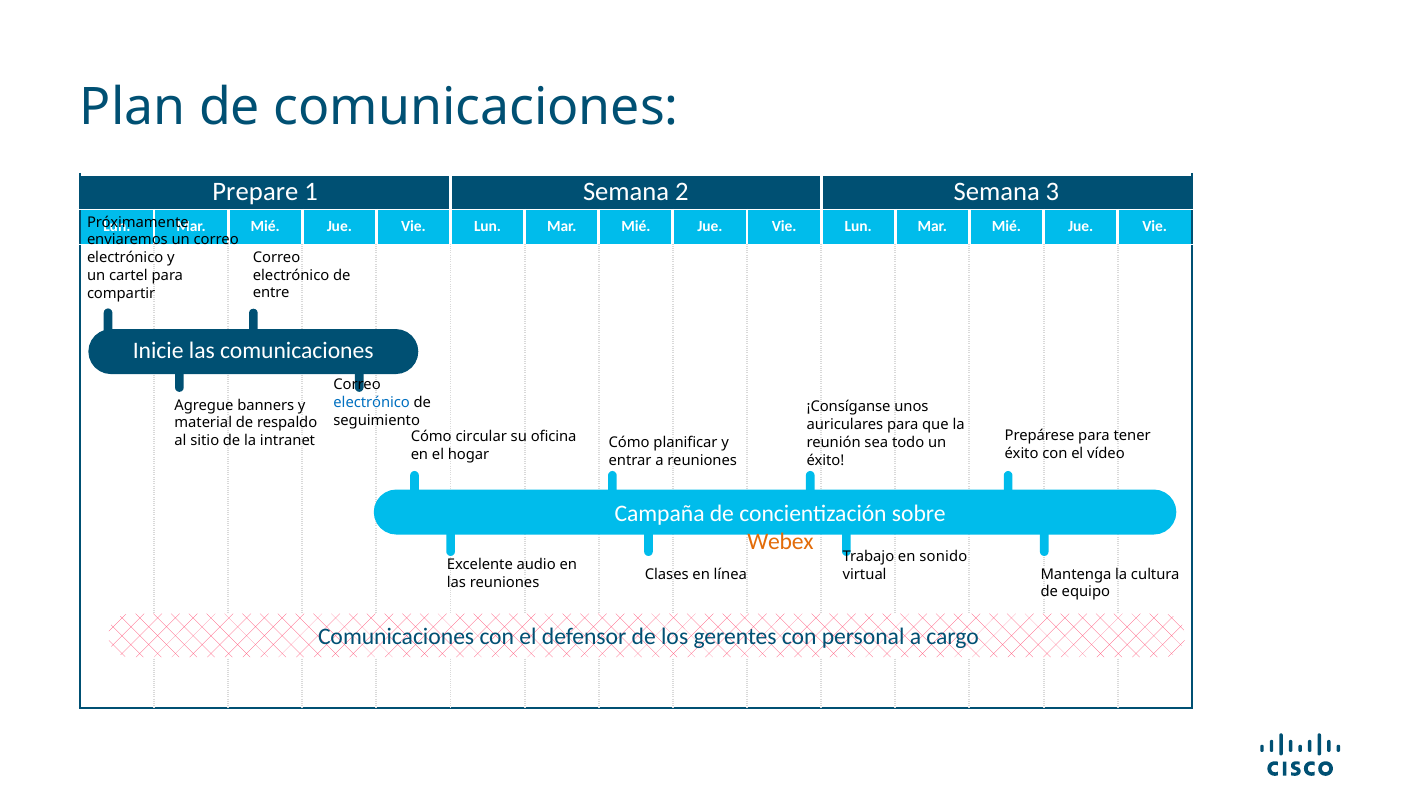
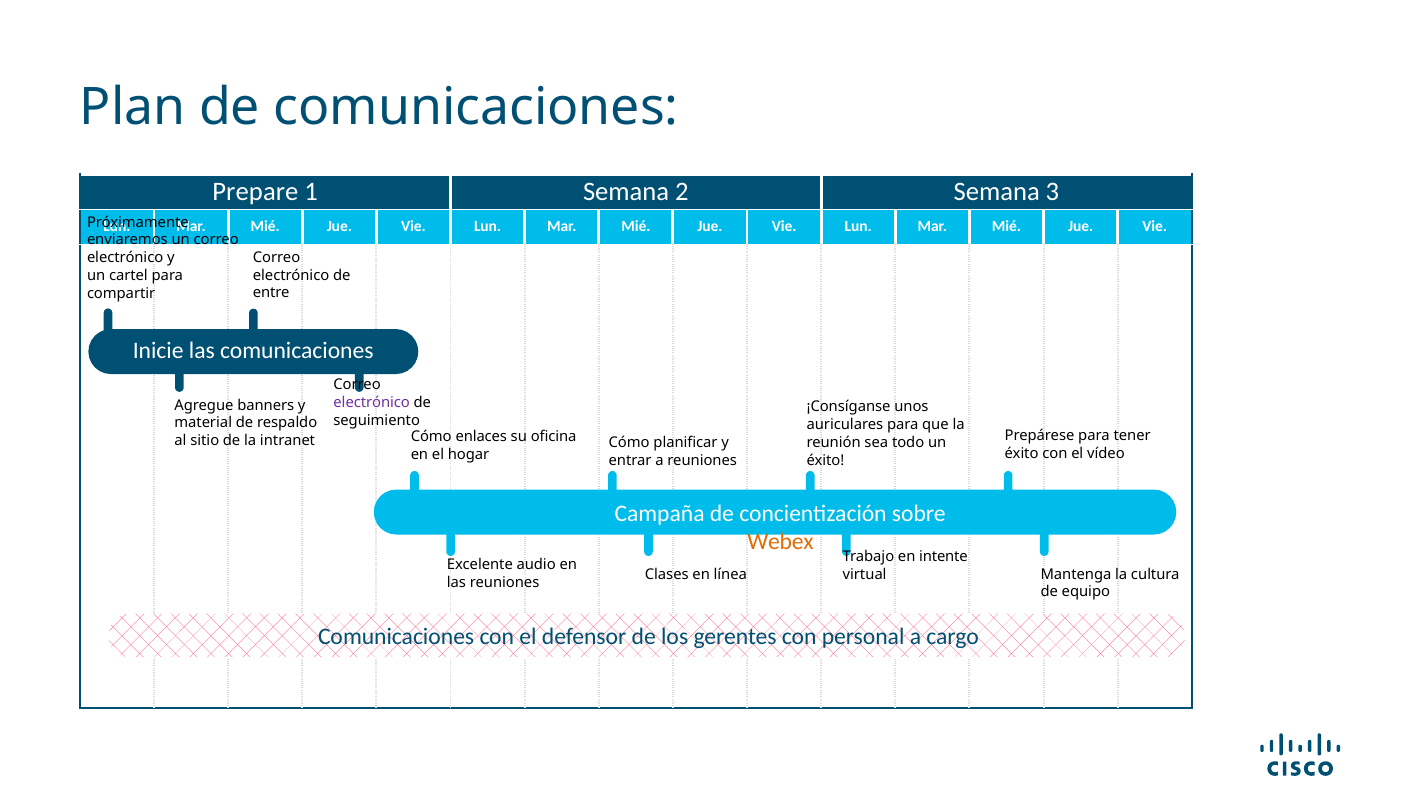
electrónico at (372, 402) colour: blue -> purple
circular: circular -> enlaces
sonido: sonido -> intente
